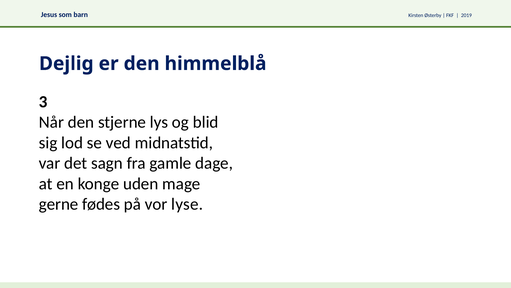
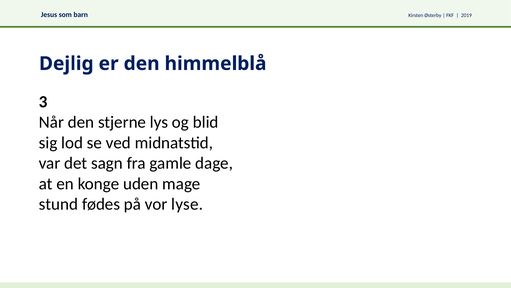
gerne: gerne -> stund
